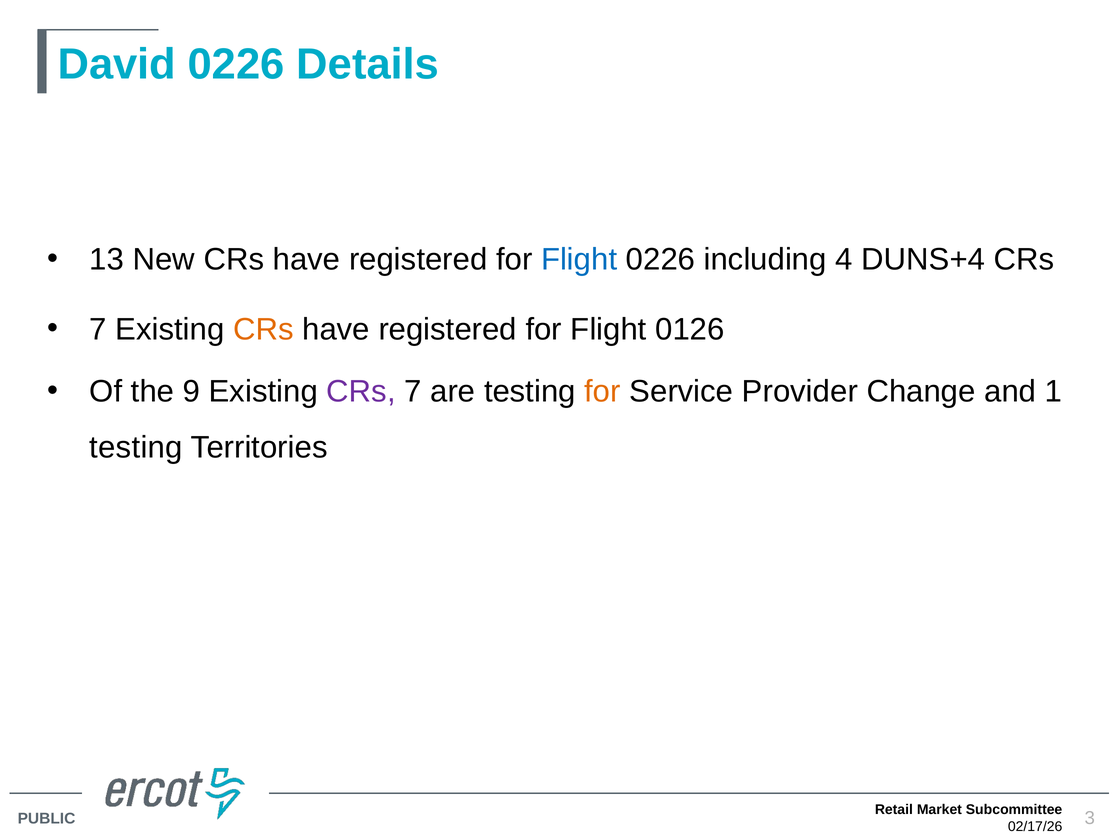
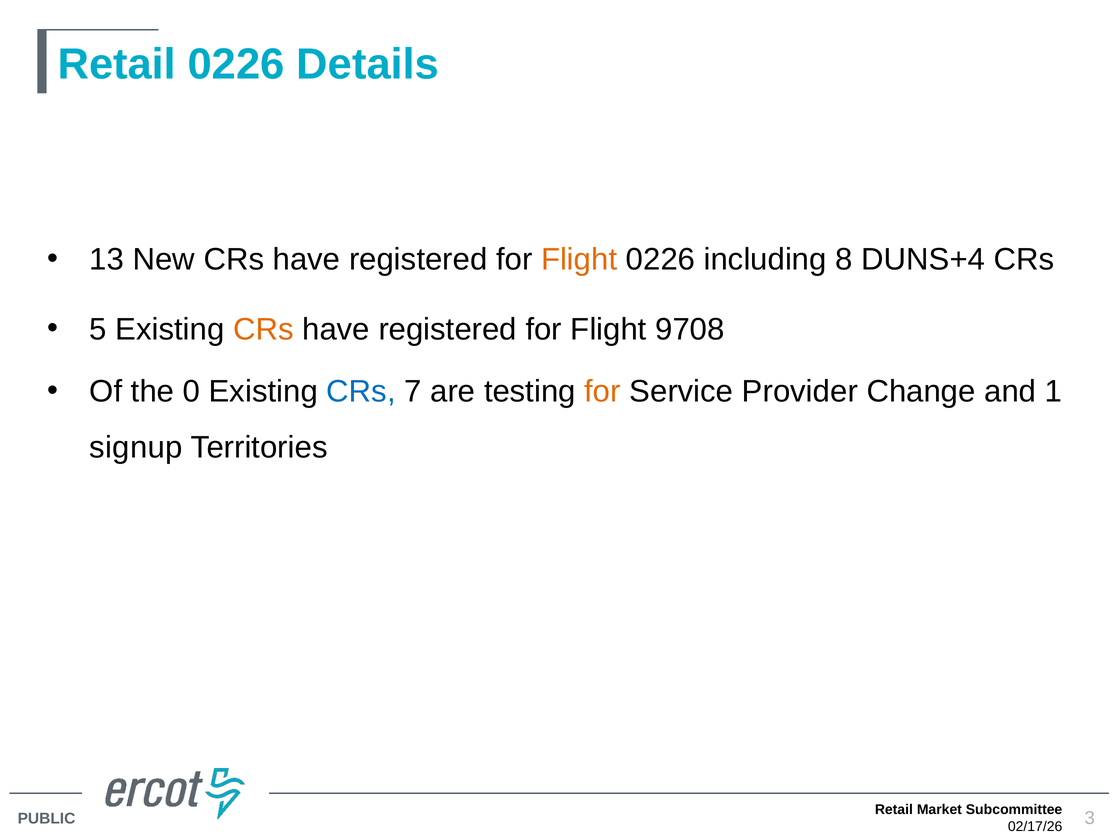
David at (117, 65): David -> Retail
Flight at (579, 260) colour: blue -> orange
4: 4 -> 8
7 at (98, 329): 7 -> 5
0126: 0126 -> 9708
9: 9 -> 0
CRs at (361, 392) colour: purple -> blue
testing at (136, 448): testing -> signup
